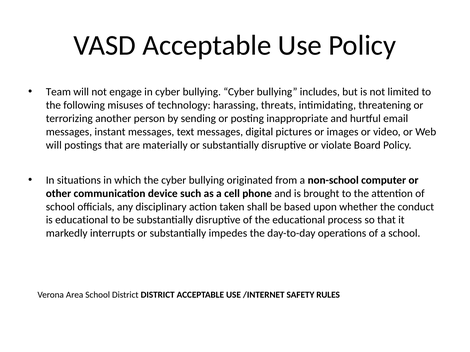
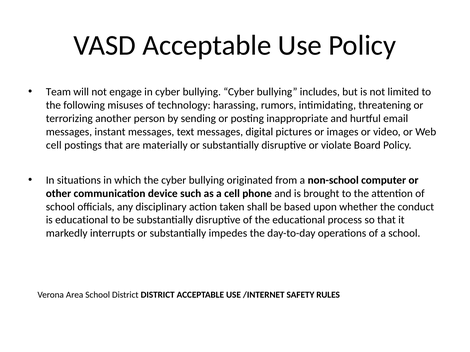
threats: threats -> rumors
will at (54, 145): will -> cell
